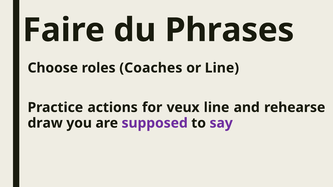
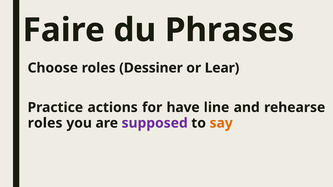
Coaches: Coaches -> Dessiner
or Line: Line -> Lear
veux: veux -> have
draw at (45, 123): draw -> roles
say colour: purple -> orange
